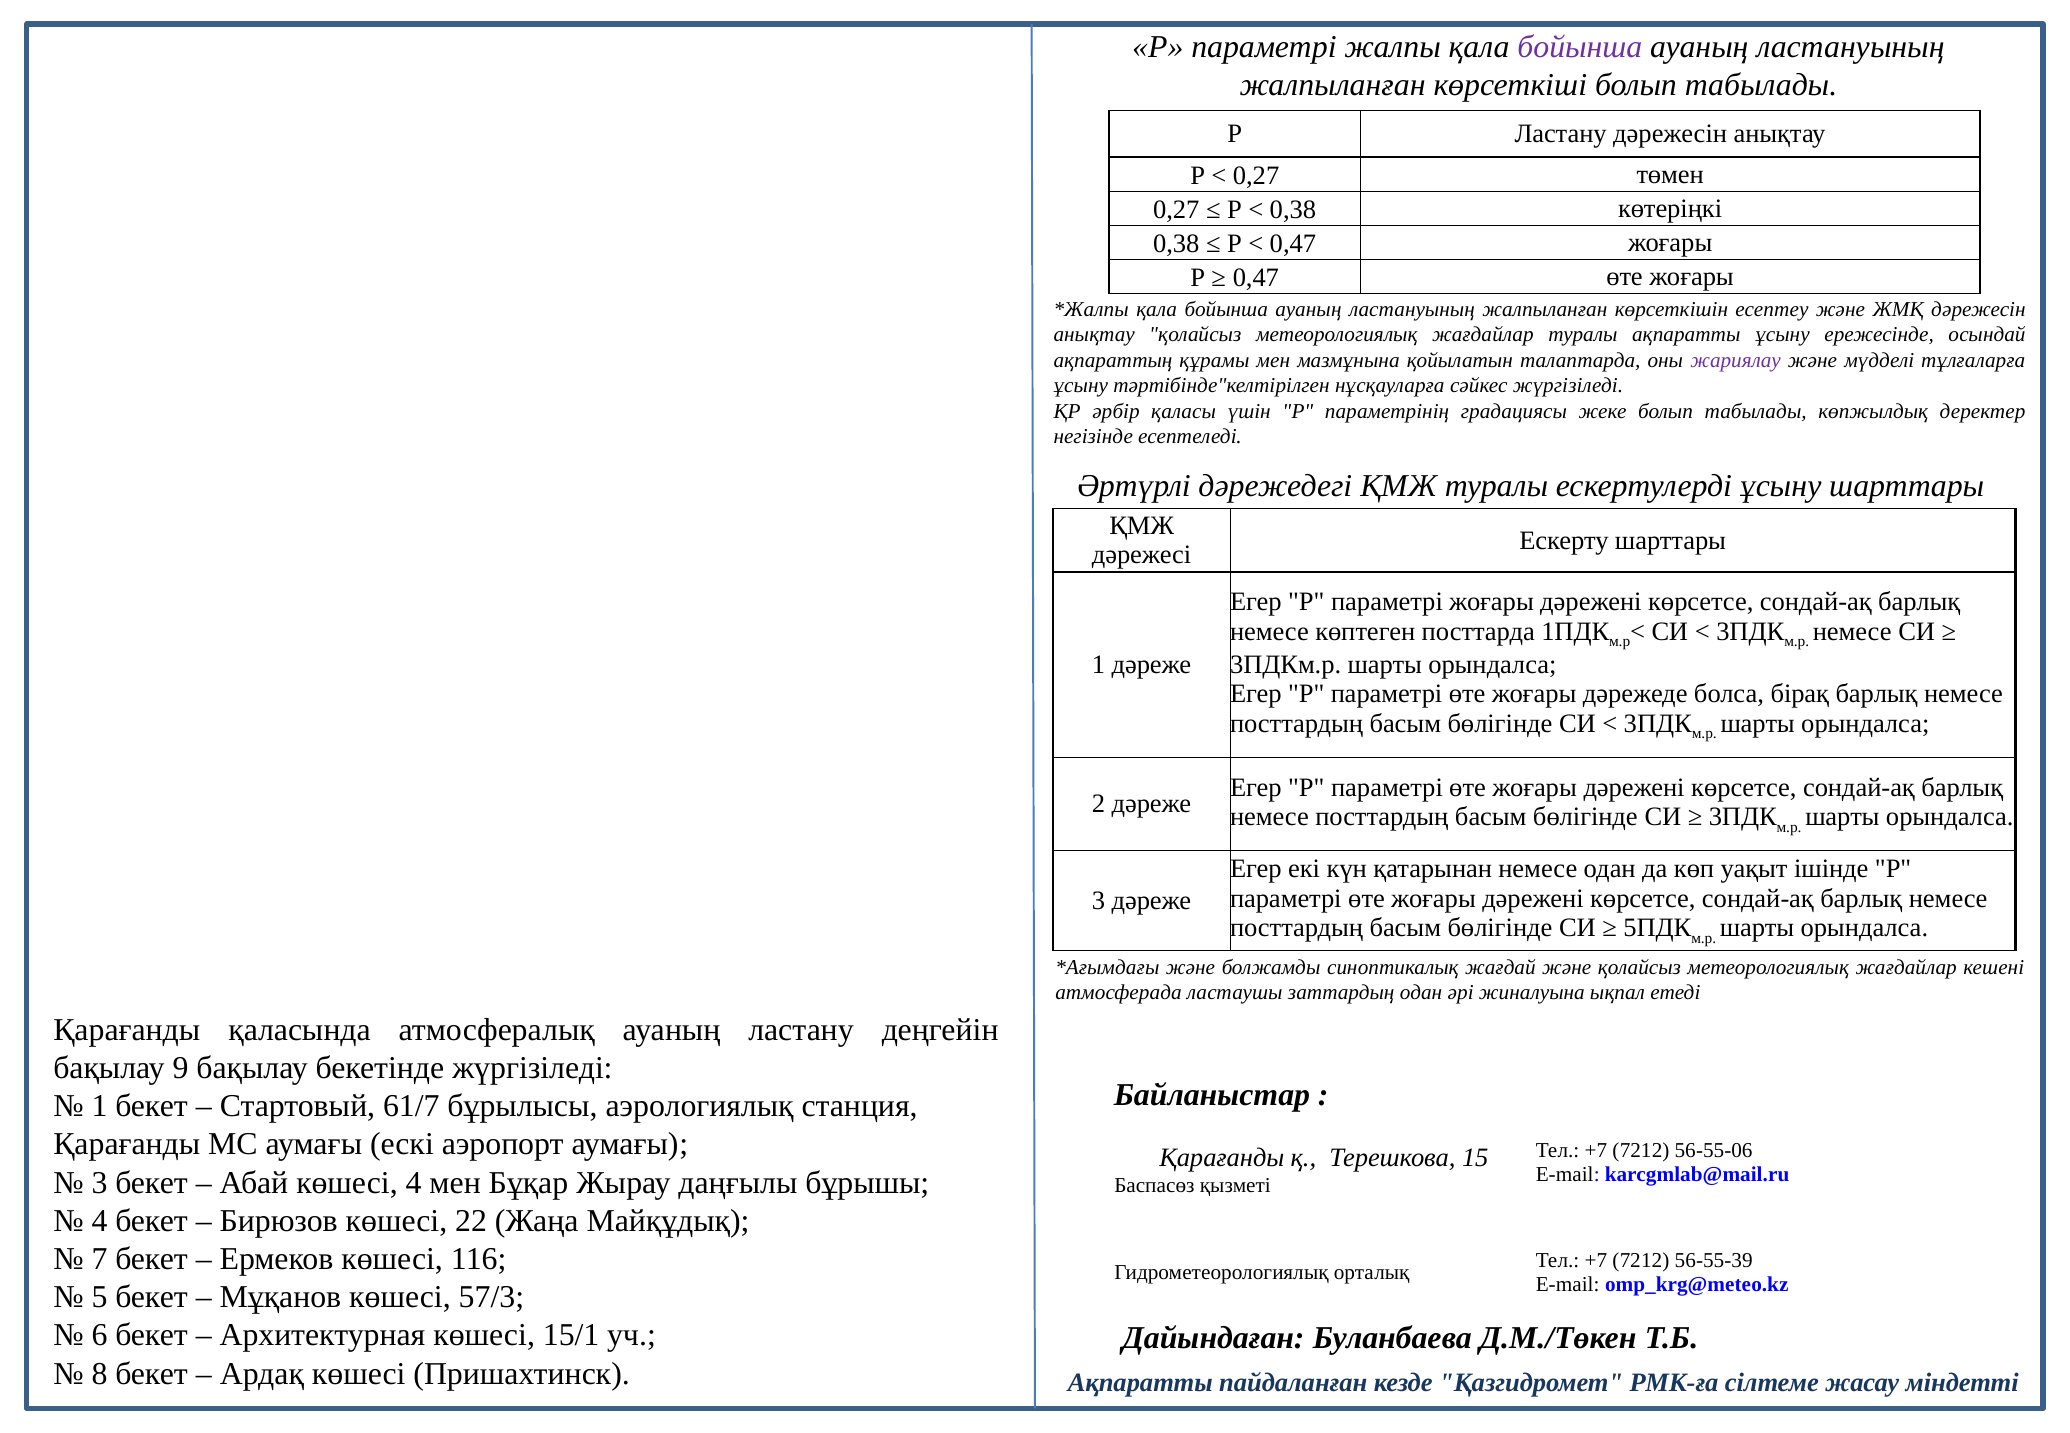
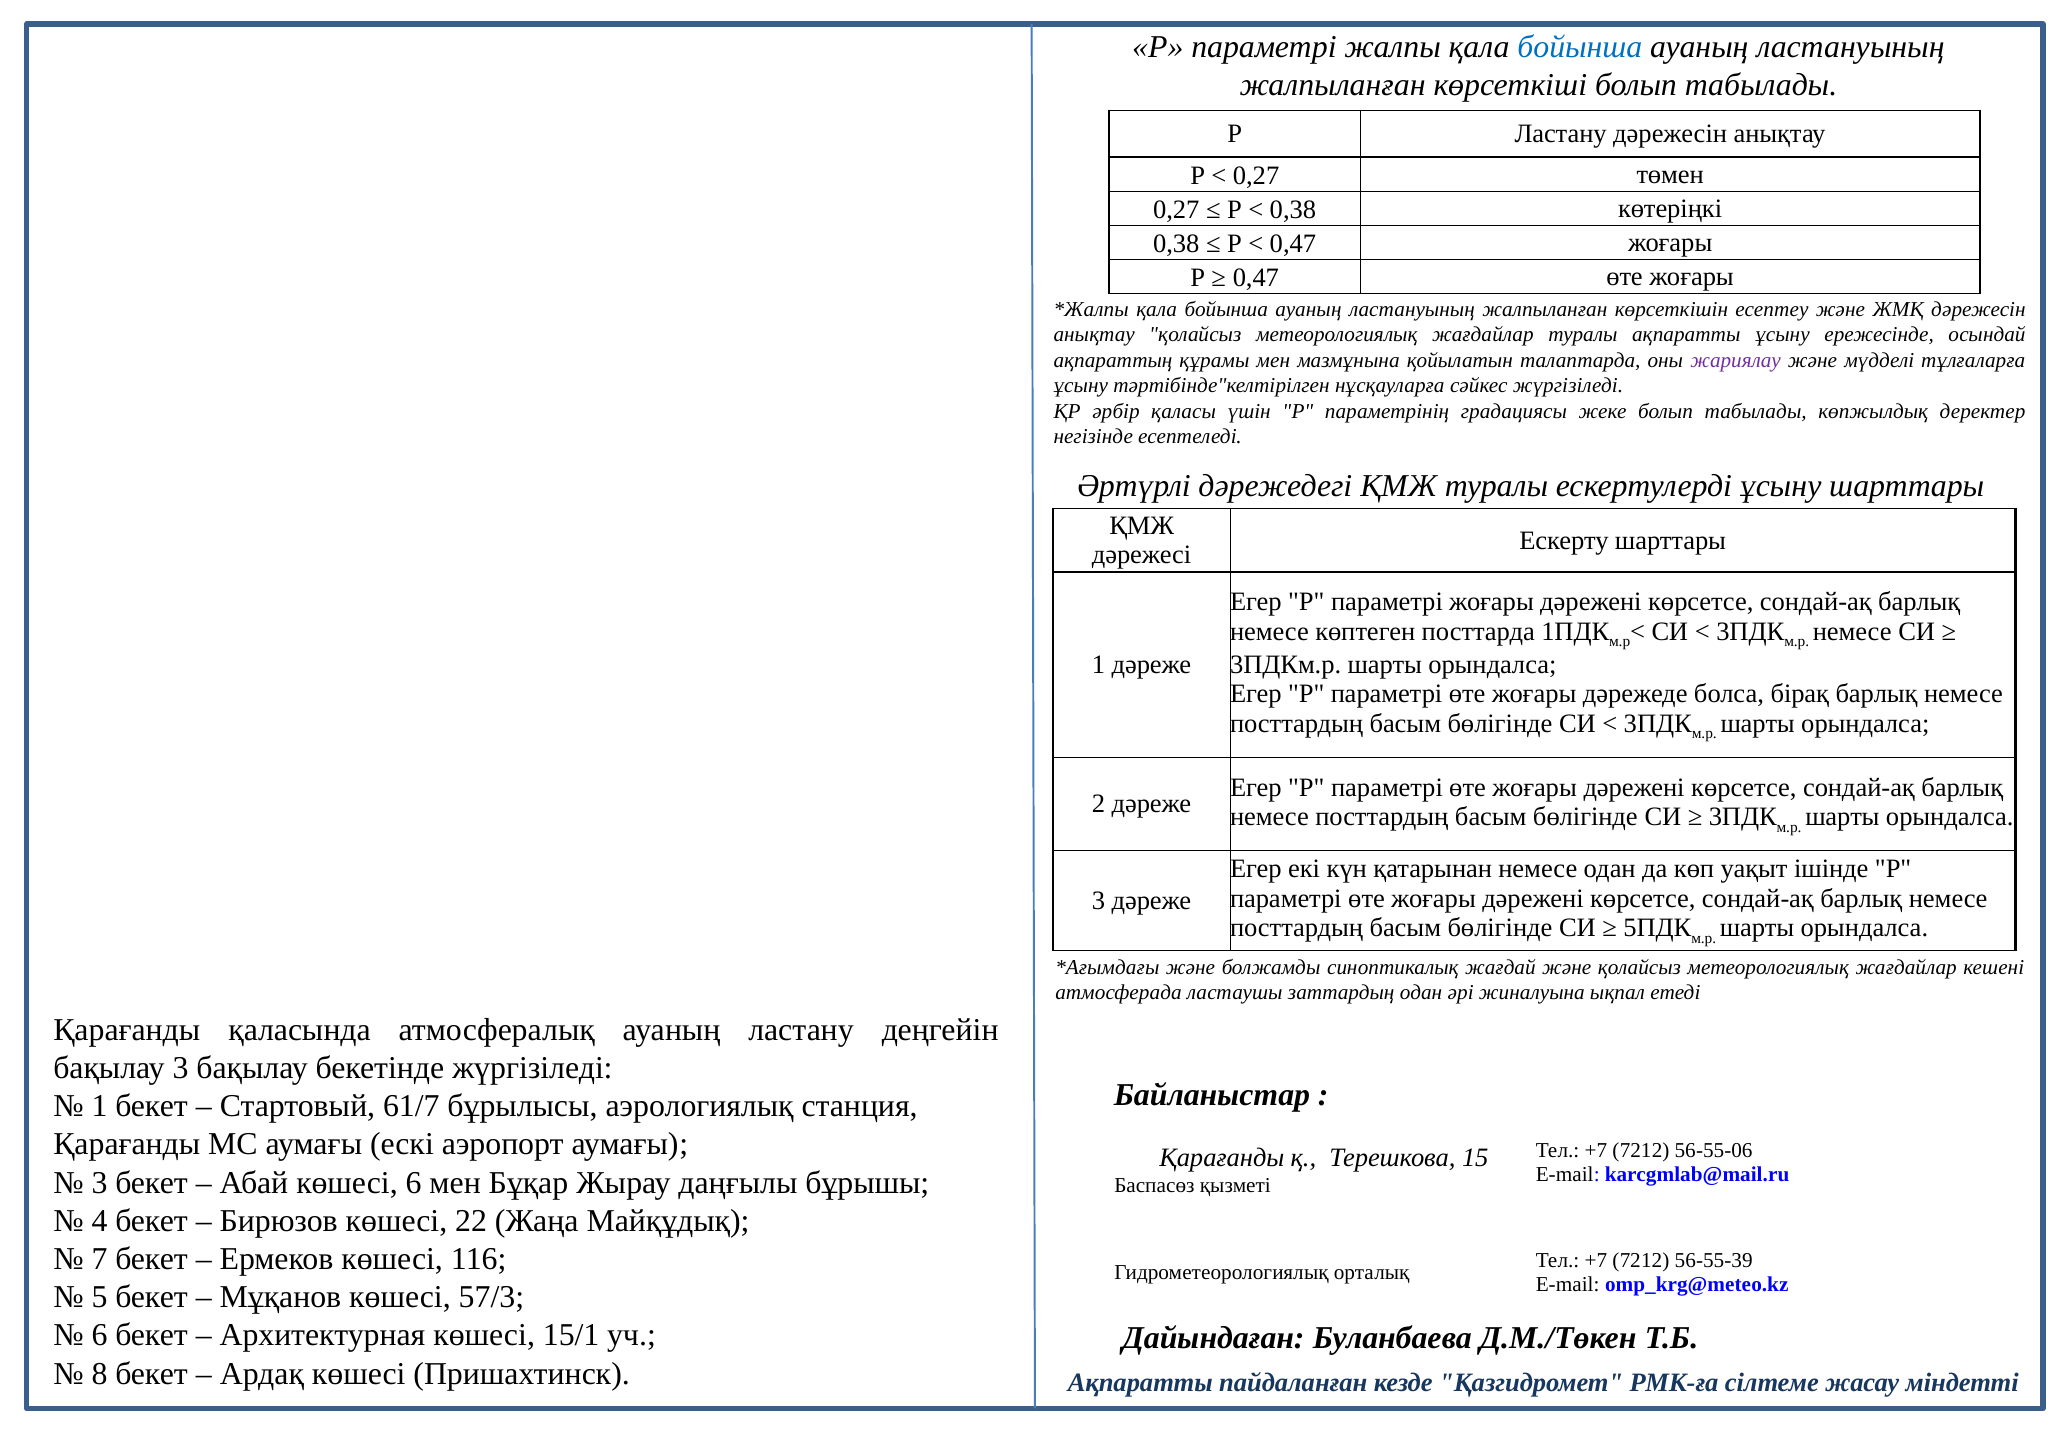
бойынша at (1580, 47) colour: purple -> blue
бақылау 9: 9 -> 3
көшесі 4: 4 -> 6
